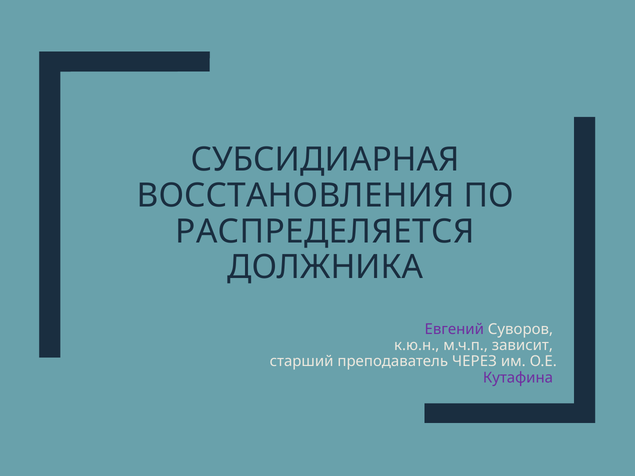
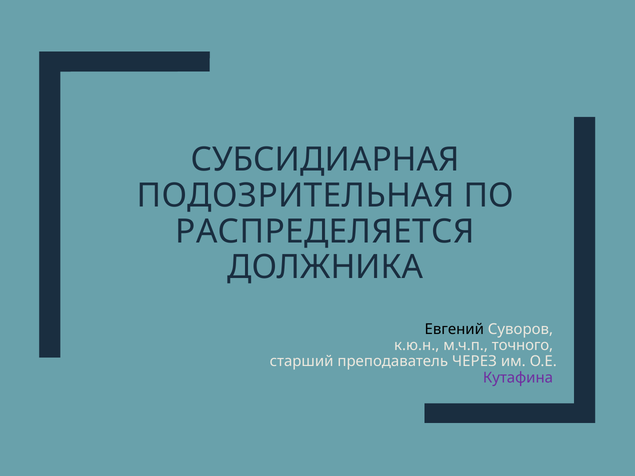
ВОССТАНОВЛЕНИЯ: ВОССТАНОВЛЕНИЯ -> ПОДОЗРИТЕЛЬНАЯ
Евгений colour: purple -> black
зависит: зависит -> точного
